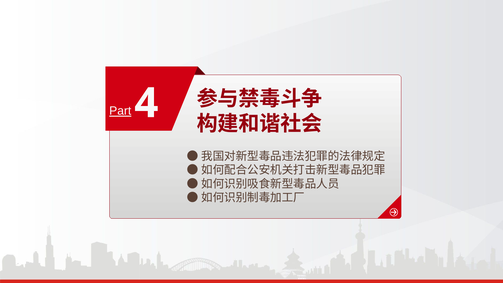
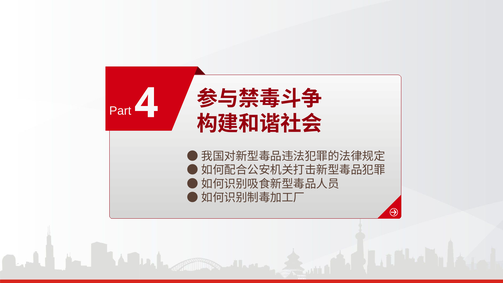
Part underline: present -> none
